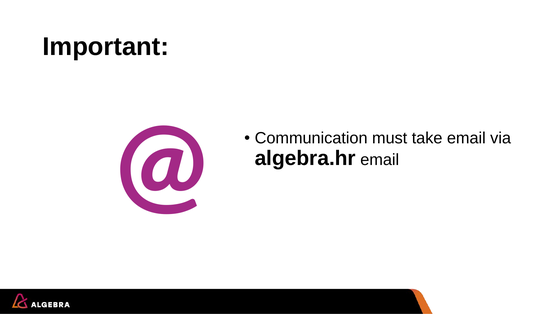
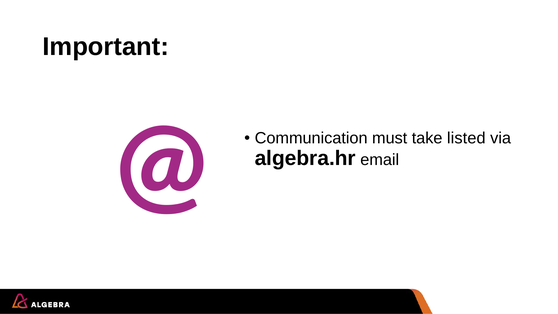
take email: email -> listed
